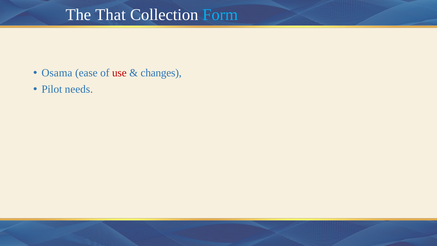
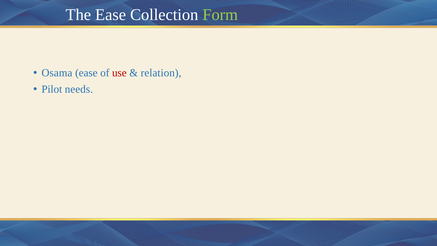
The That: That -> Ease
Form colour: light blue -> light green
changes: changes -> relation
